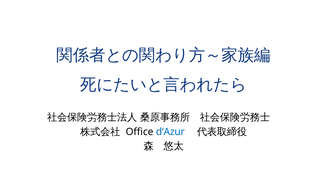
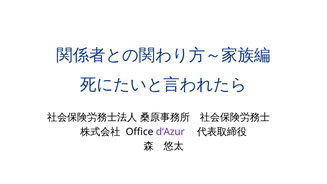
d‘Azur colour: blue -> purple
